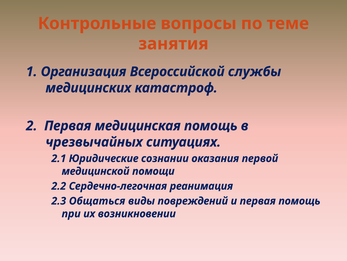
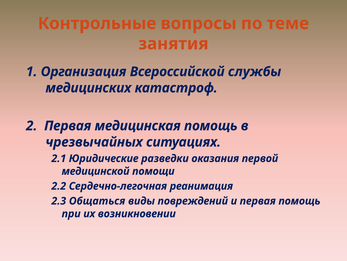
сознании: сознании -> разведки
